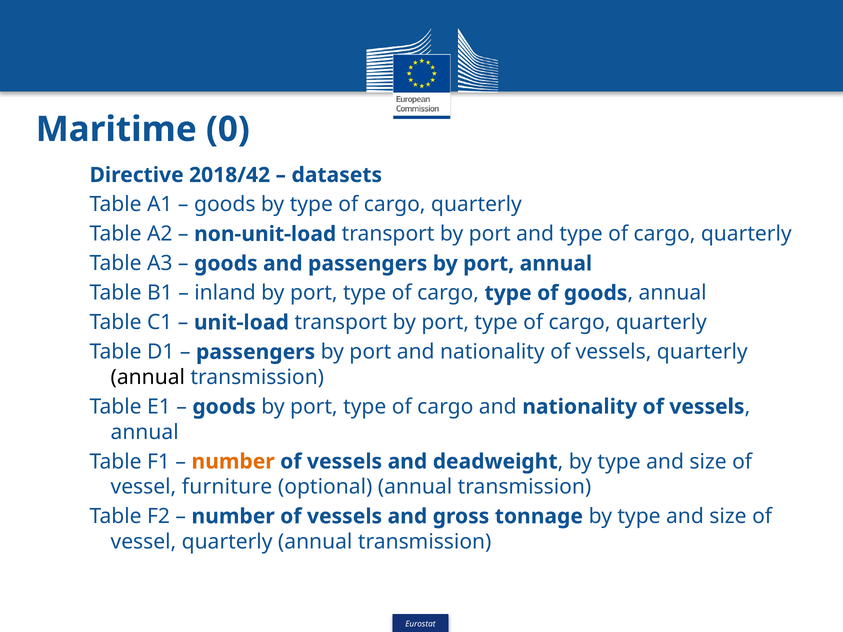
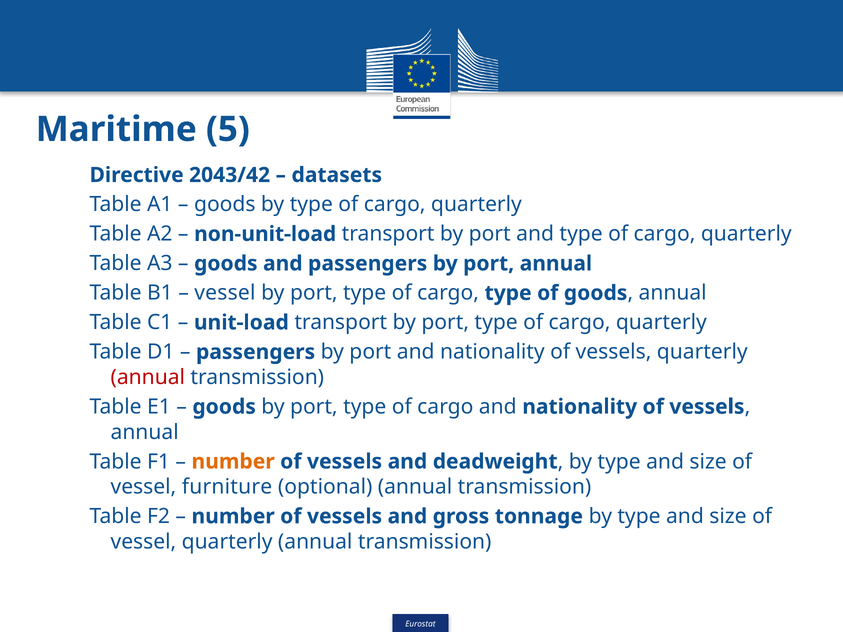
0: 0 -> 5
2018/42: 2018/42 -> 2043/42
inland at (225, 293): inland -> vessel
annual at (148, 377) colour: black -> red
